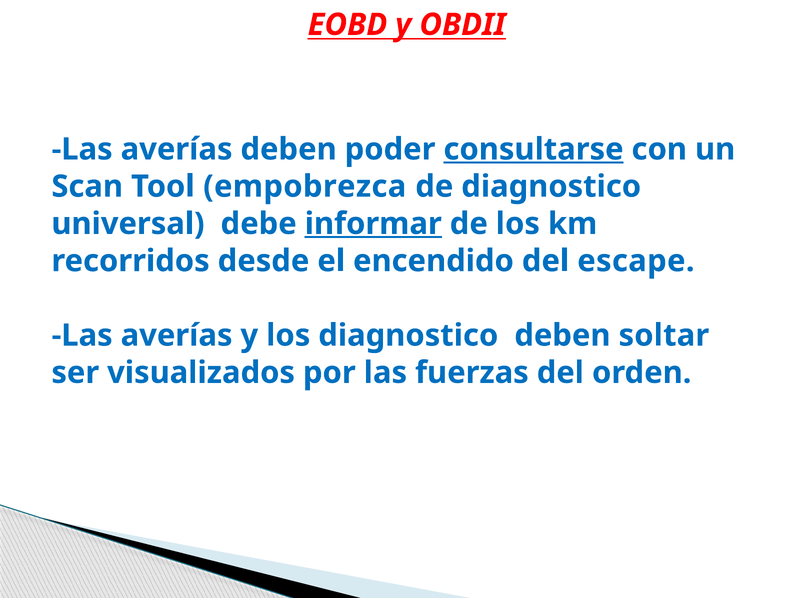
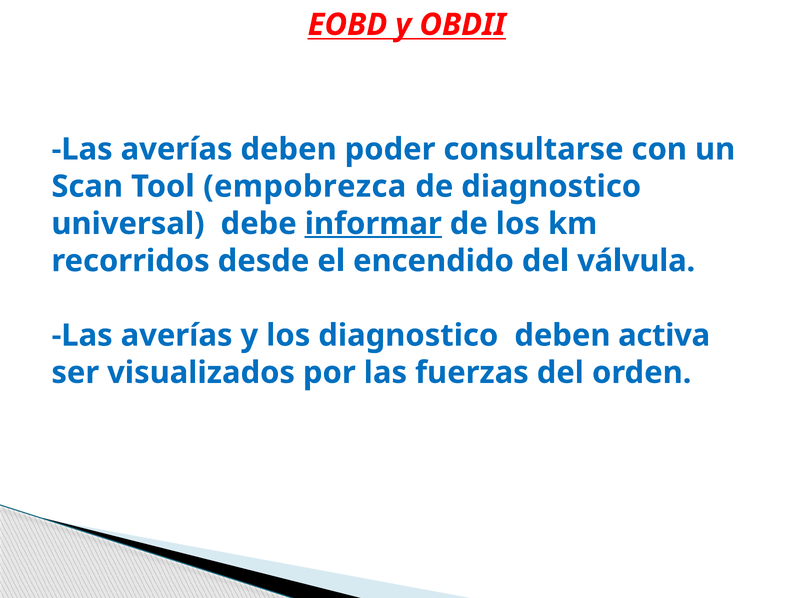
consultarse underline: present -> none
escape: escape -> válvula
soltar: soltar -> activa
